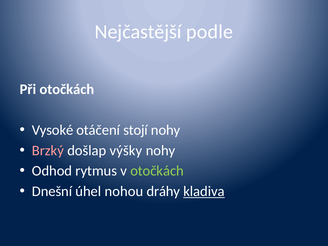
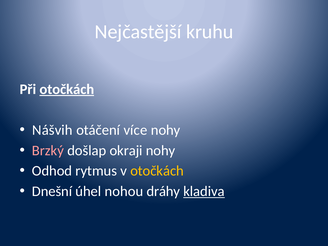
podle: podle -> kruhu
otočkách at (67, 89) underline: none -> present
Vysoké: Vysoké -> Nášvih
stojí: stojí -> více
výšky: výšky -> okraji
otočkách at (157, 171) colour: light green -> yellow
